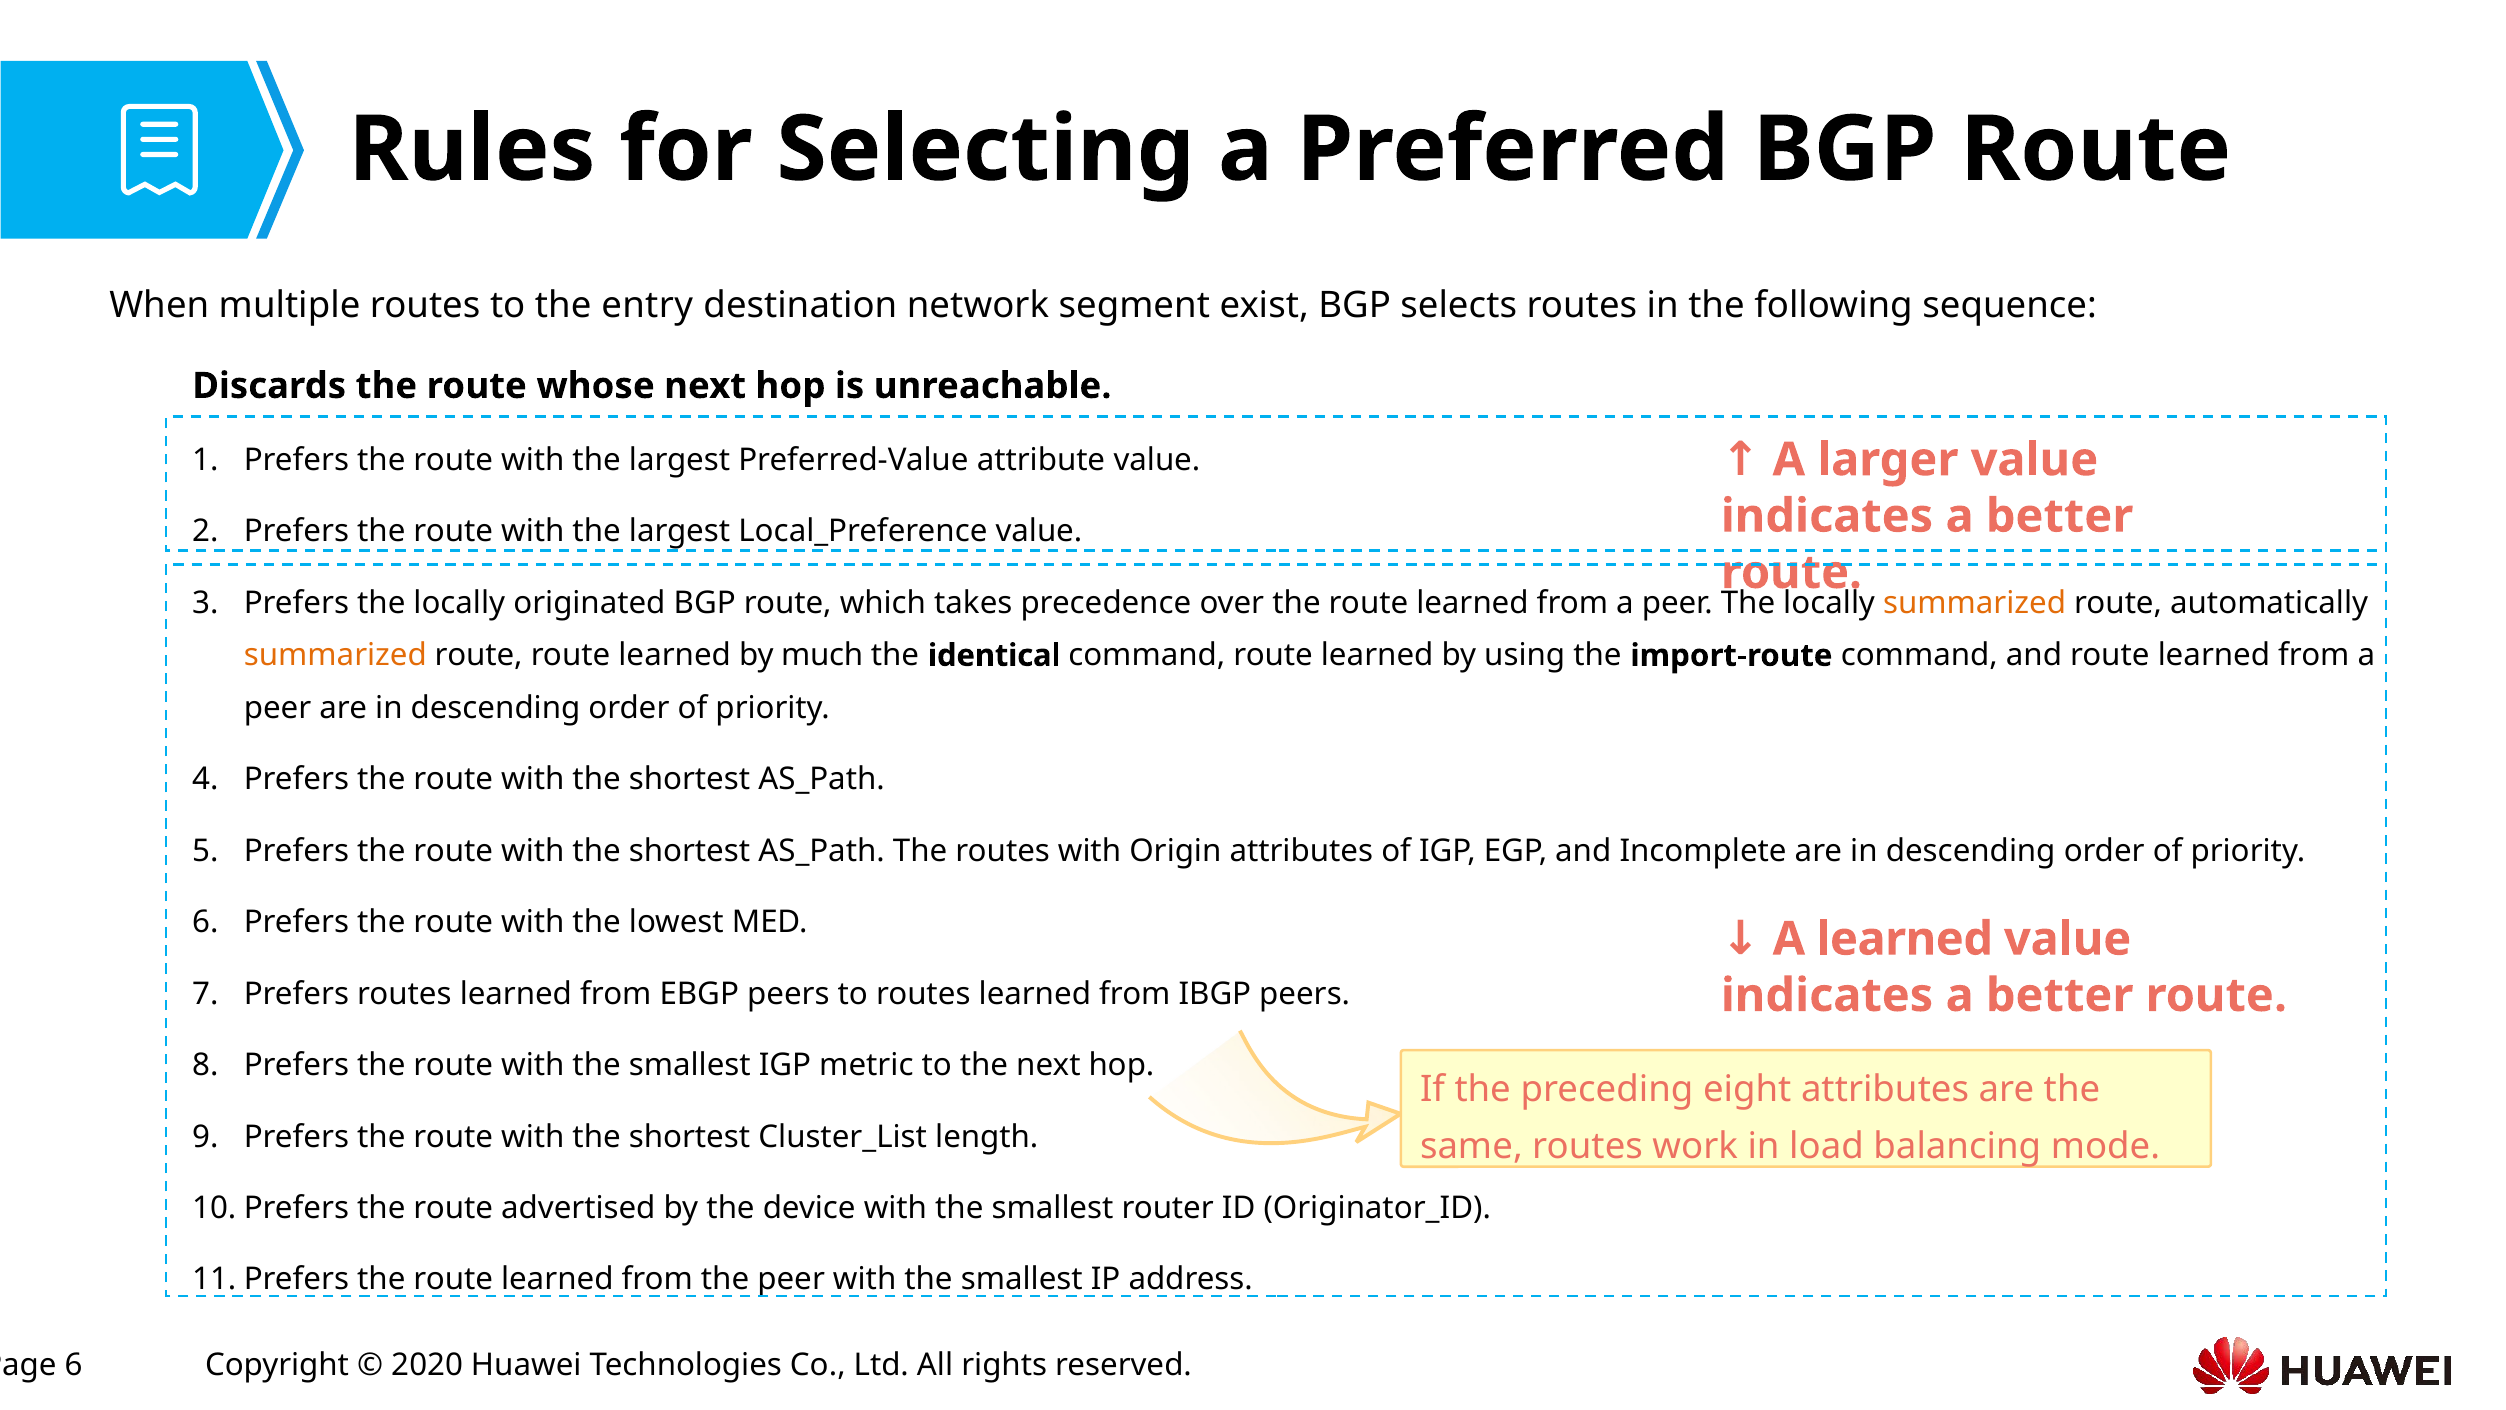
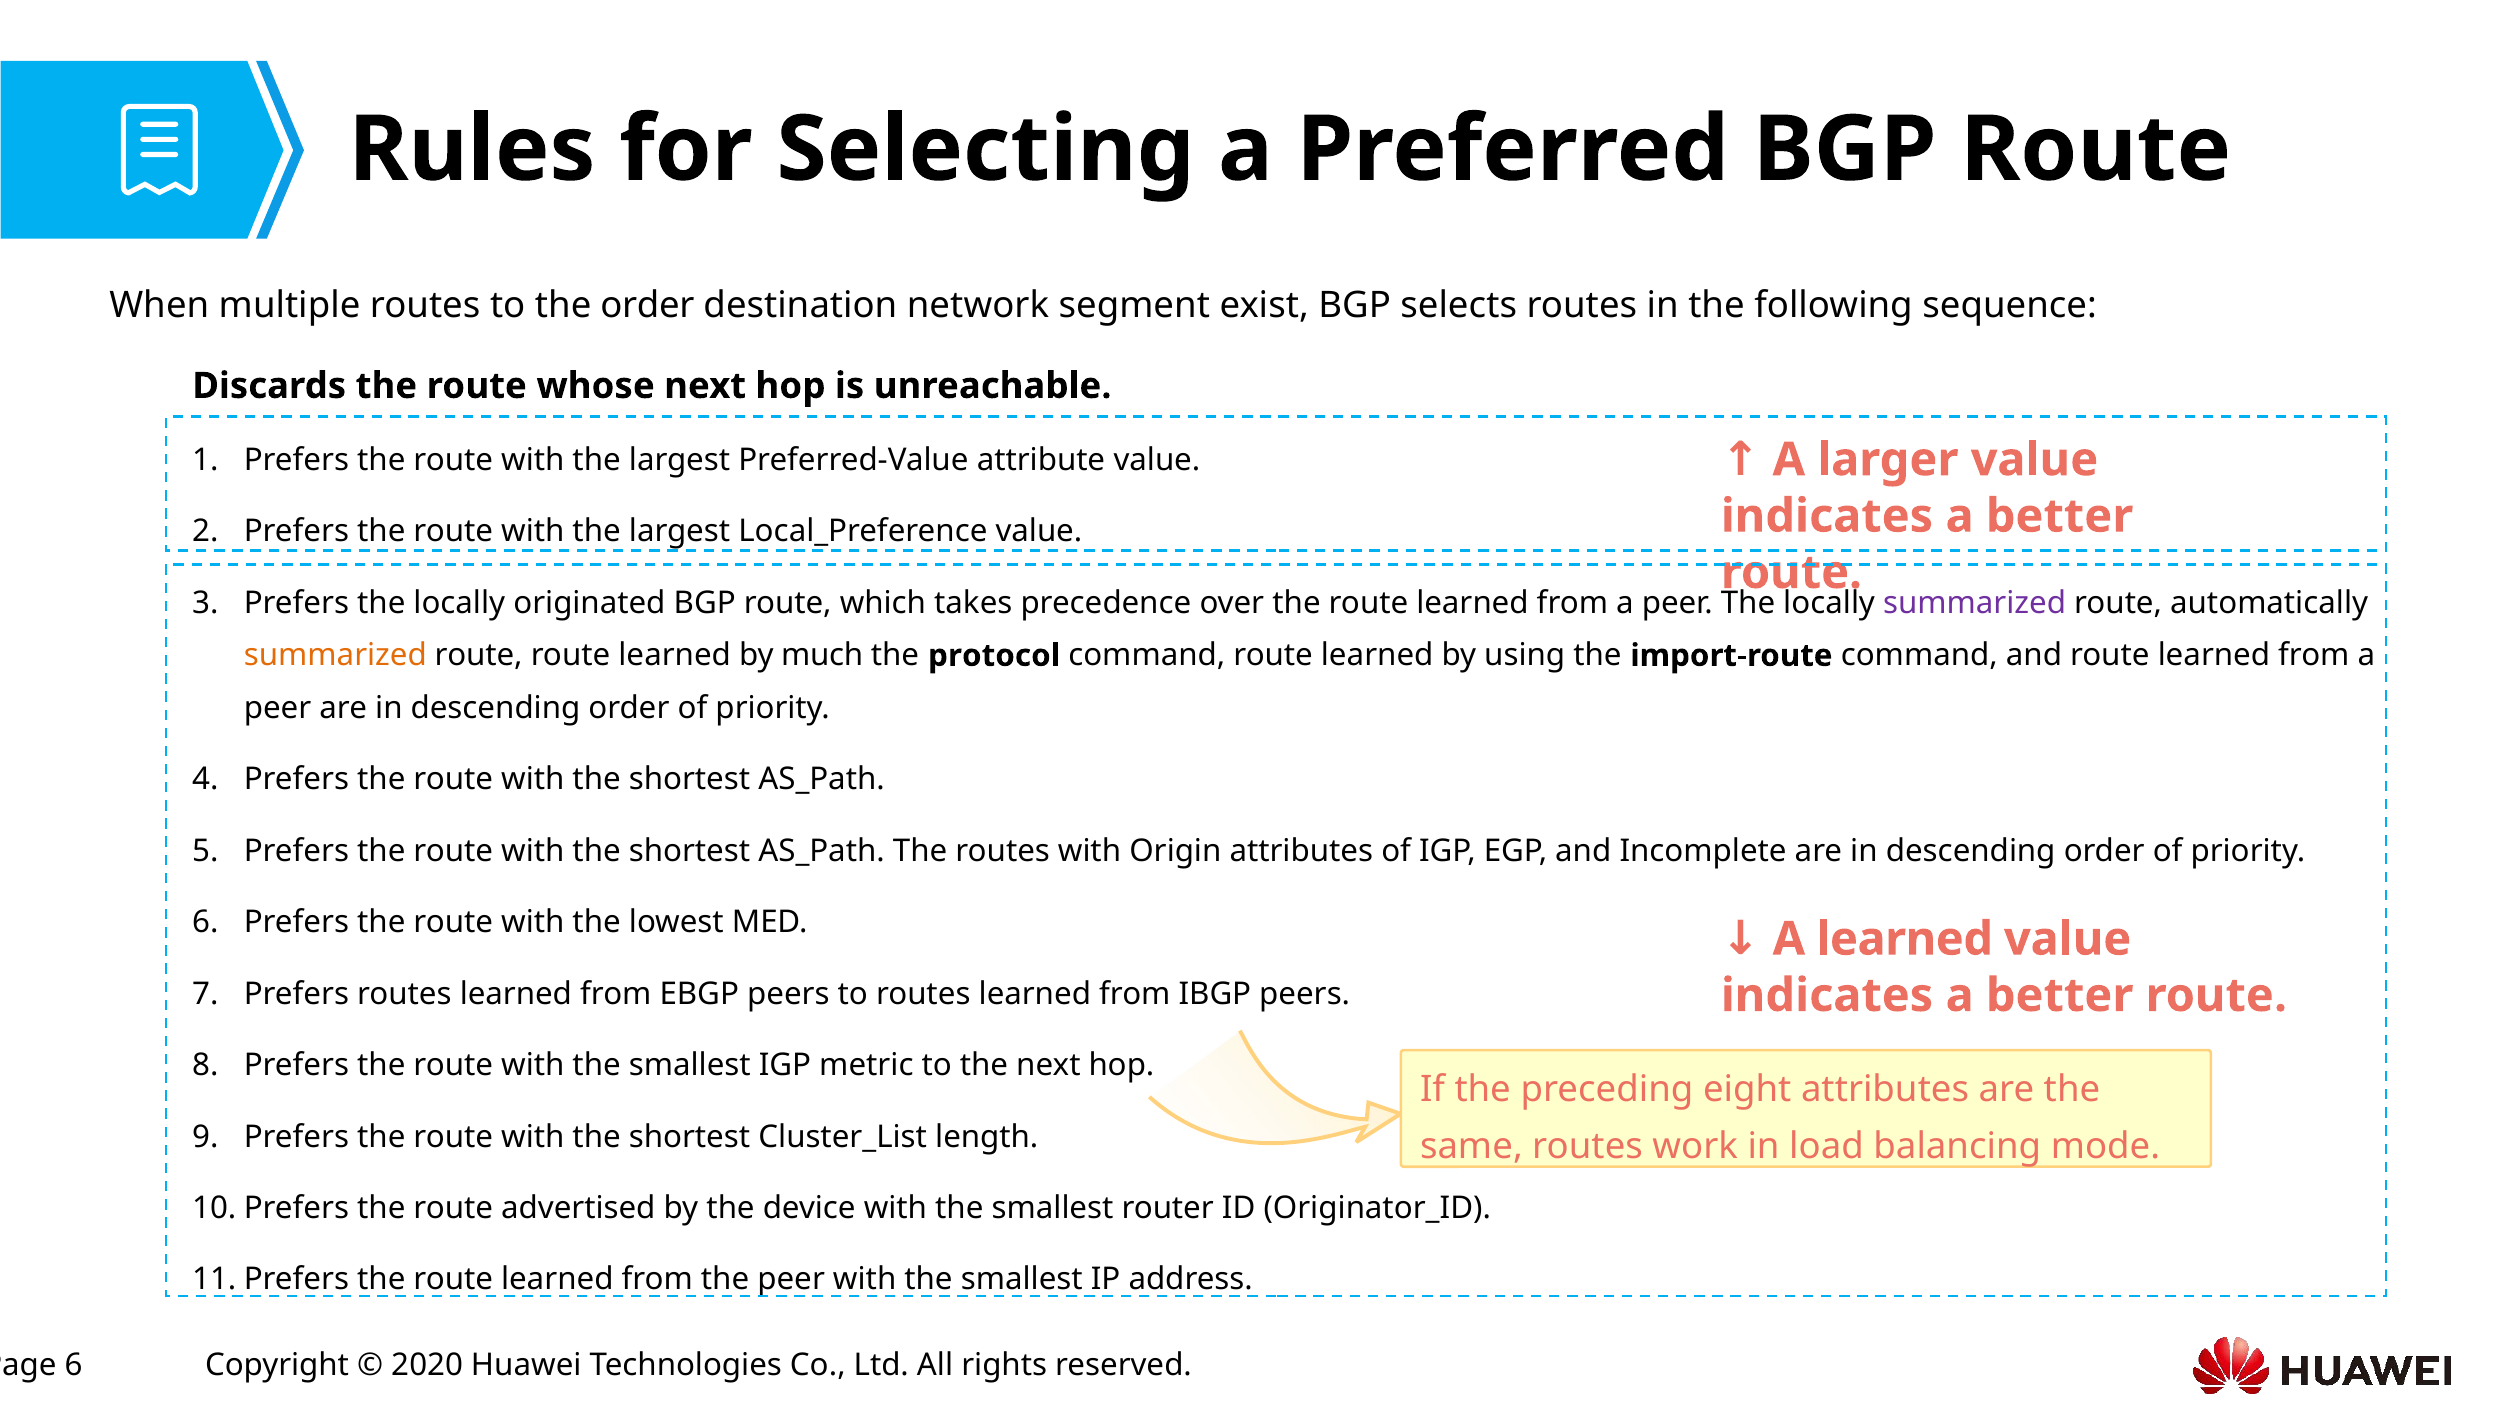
the entry: entry -> order
summarized at (1975, 603) colour: orange -> purple
identical: identical -> protocol
